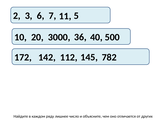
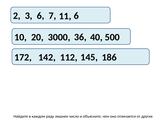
7 5: 5 -> 6
782: 782 -> 186
